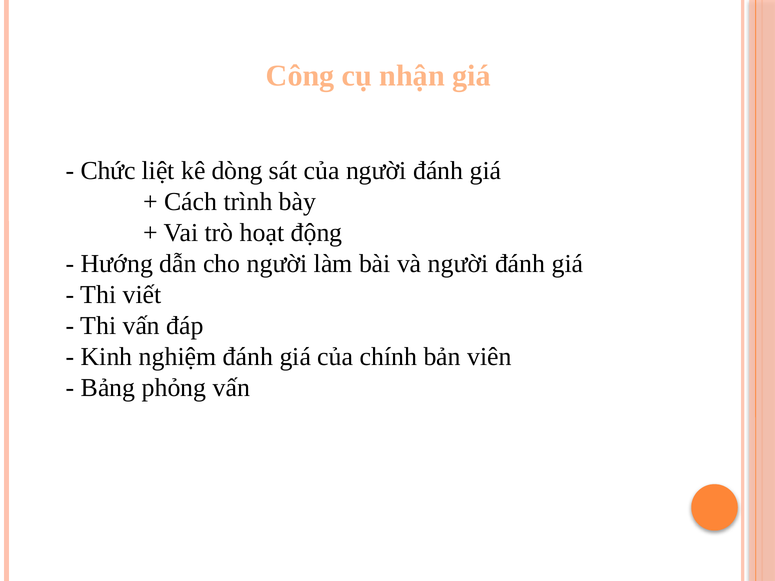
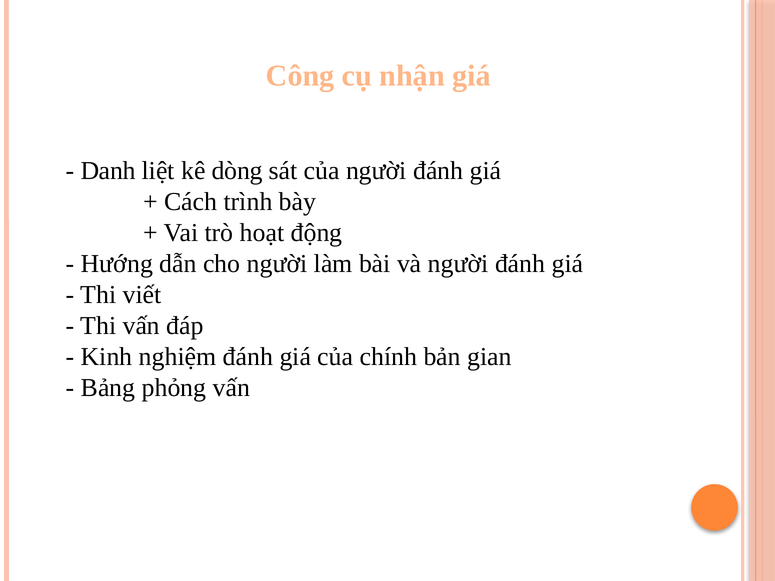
Chức: Chức -> Danh
viên: viên -> gian
